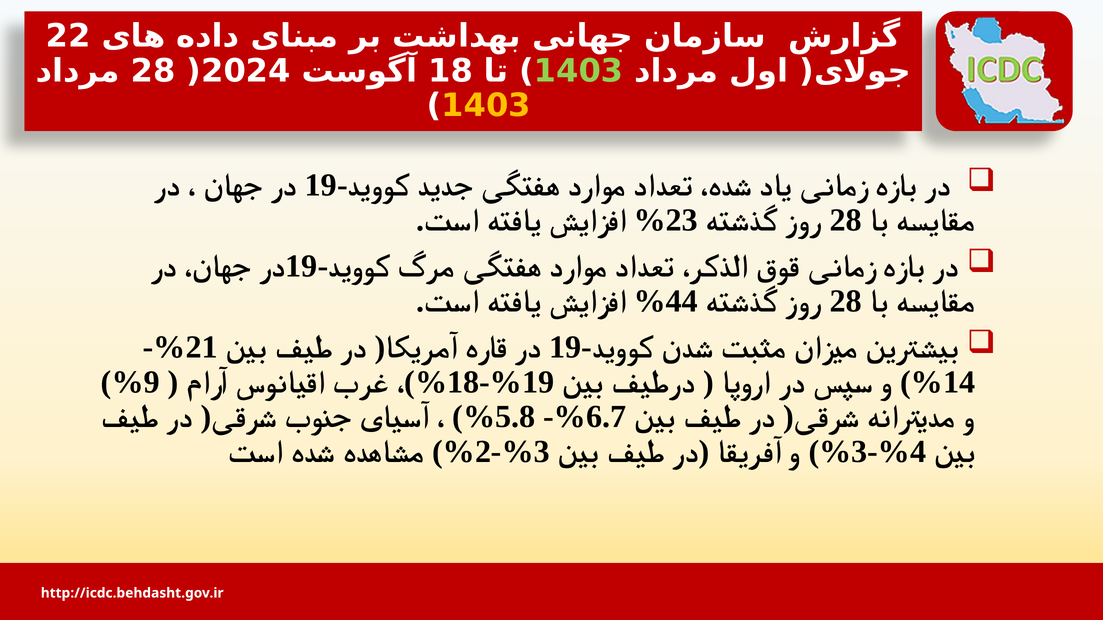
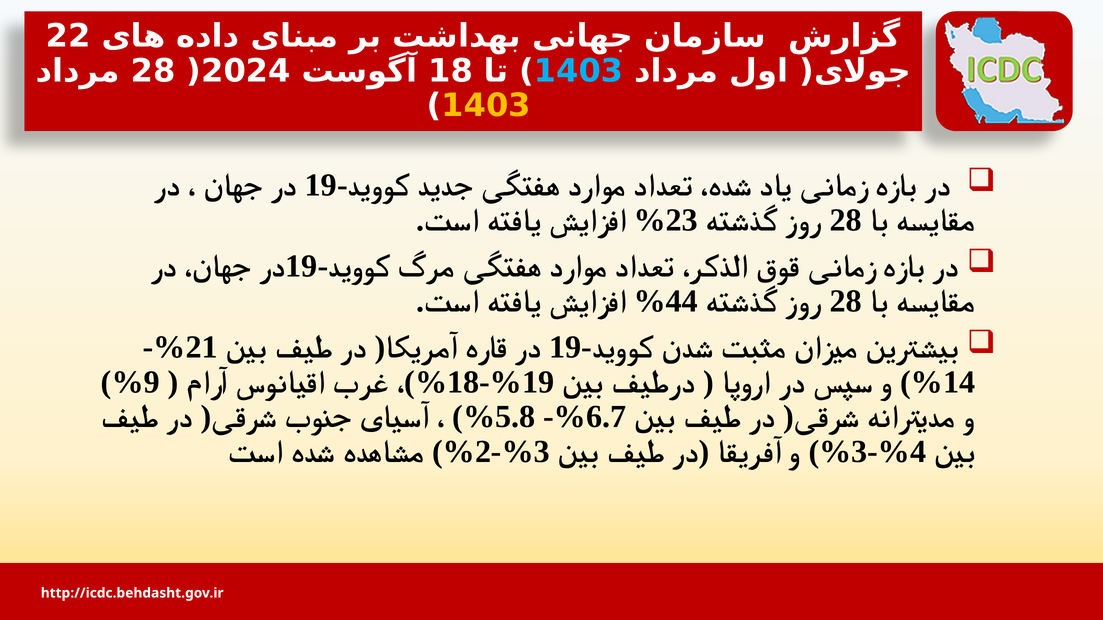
1403 at (579, 71) colour: light green -> light blue
